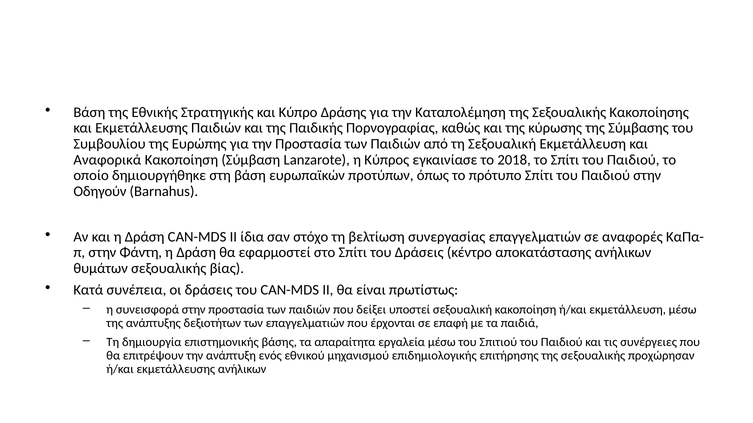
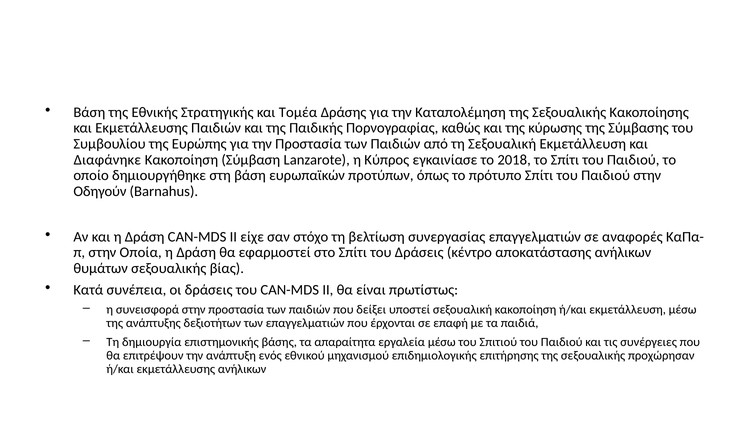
Κύπρο: Κύπρο -> Τομέα
Αναφορικά: Αναφορικά -> Διαφάνηκε
ίδια: ίδια -> είχε
Φάντη: Φάντη -> Οποία
